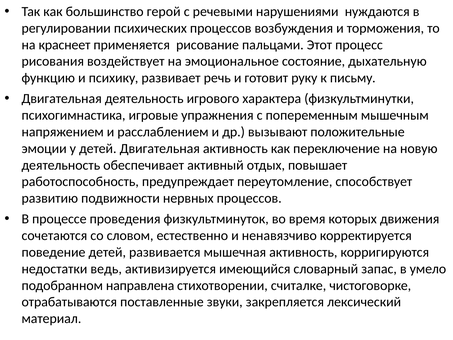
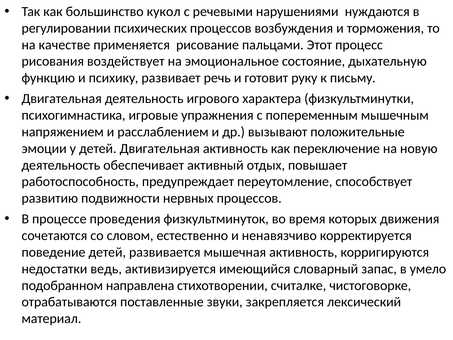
герой: герой -> кукол
краснеет: краснеет -> качестве
